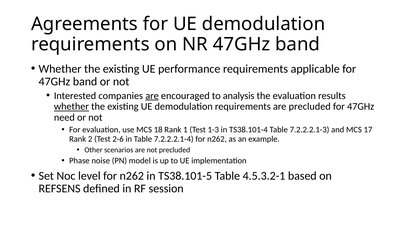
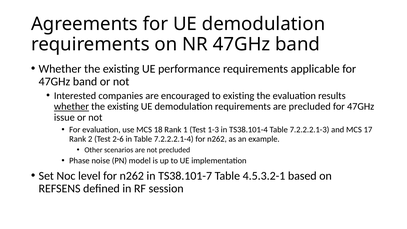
are at (152, 96) underline: present -> none
to analysis: analysis -> existing
need: need -> issue
TS38.101-5: TS38.101-5 -> TS38.101-7
